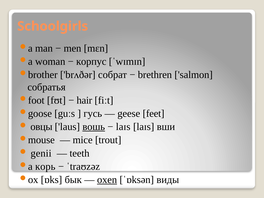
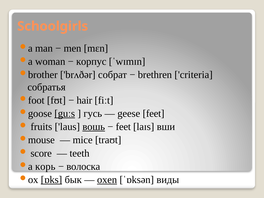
salmon: salmon -> criteria
guːs underline: none -> present
овцы: овцы -> fruits
laɪs at (123, 127): laɪs -> feet
trout: trout -> traʊt
genii: genii -> score
ˈtraʊzəz: ˈtraʊzəz -> волоска
ɒks underline: none -> present
